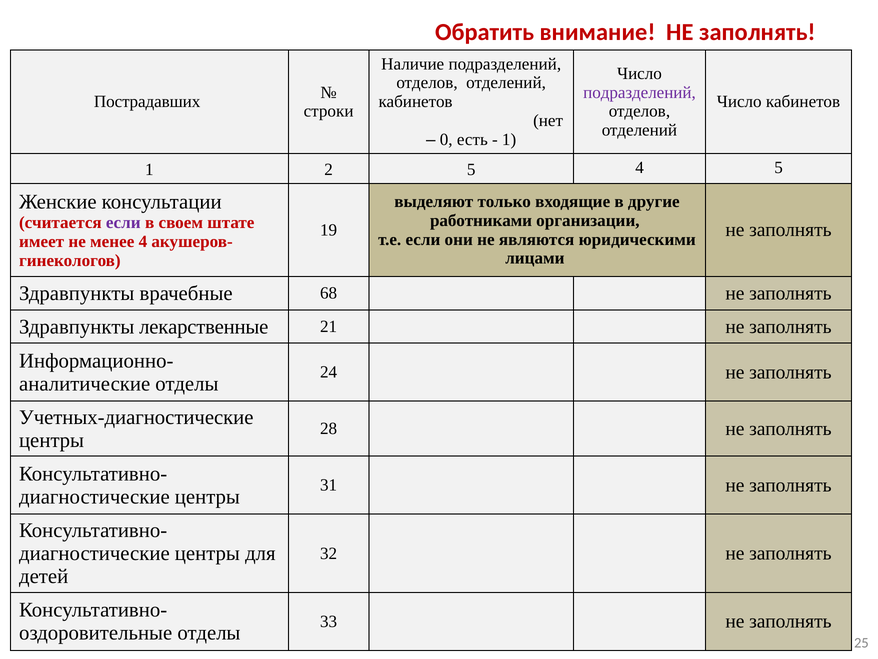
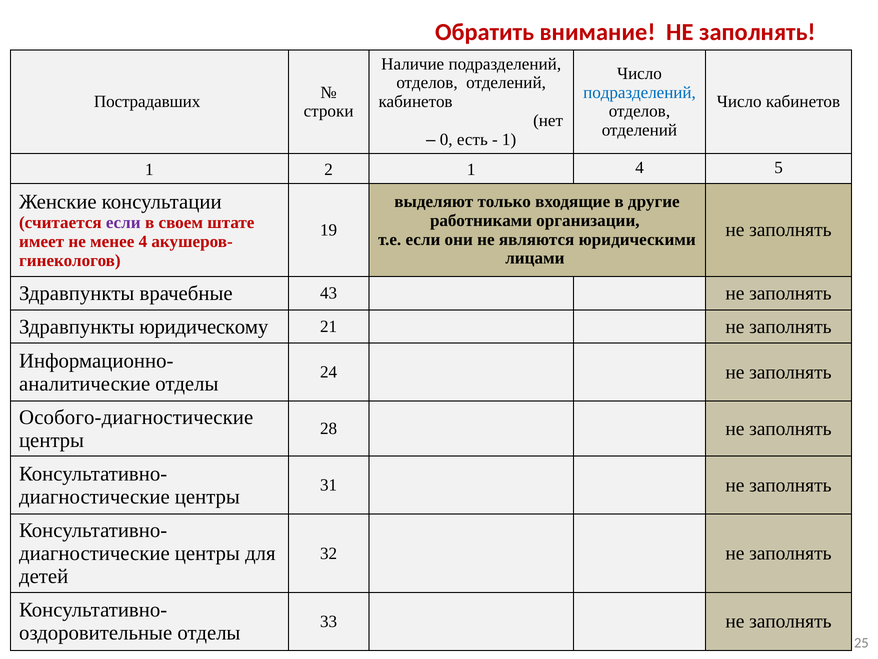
подразделений at (639, 92) colour: purple -> blue
2 5: 5 -> 1
68: 68 -> 43
лекарственные: лекарственные -> юридическому
Учетных-диагностические: Учетных-диагностические -> Особого-диагностические
